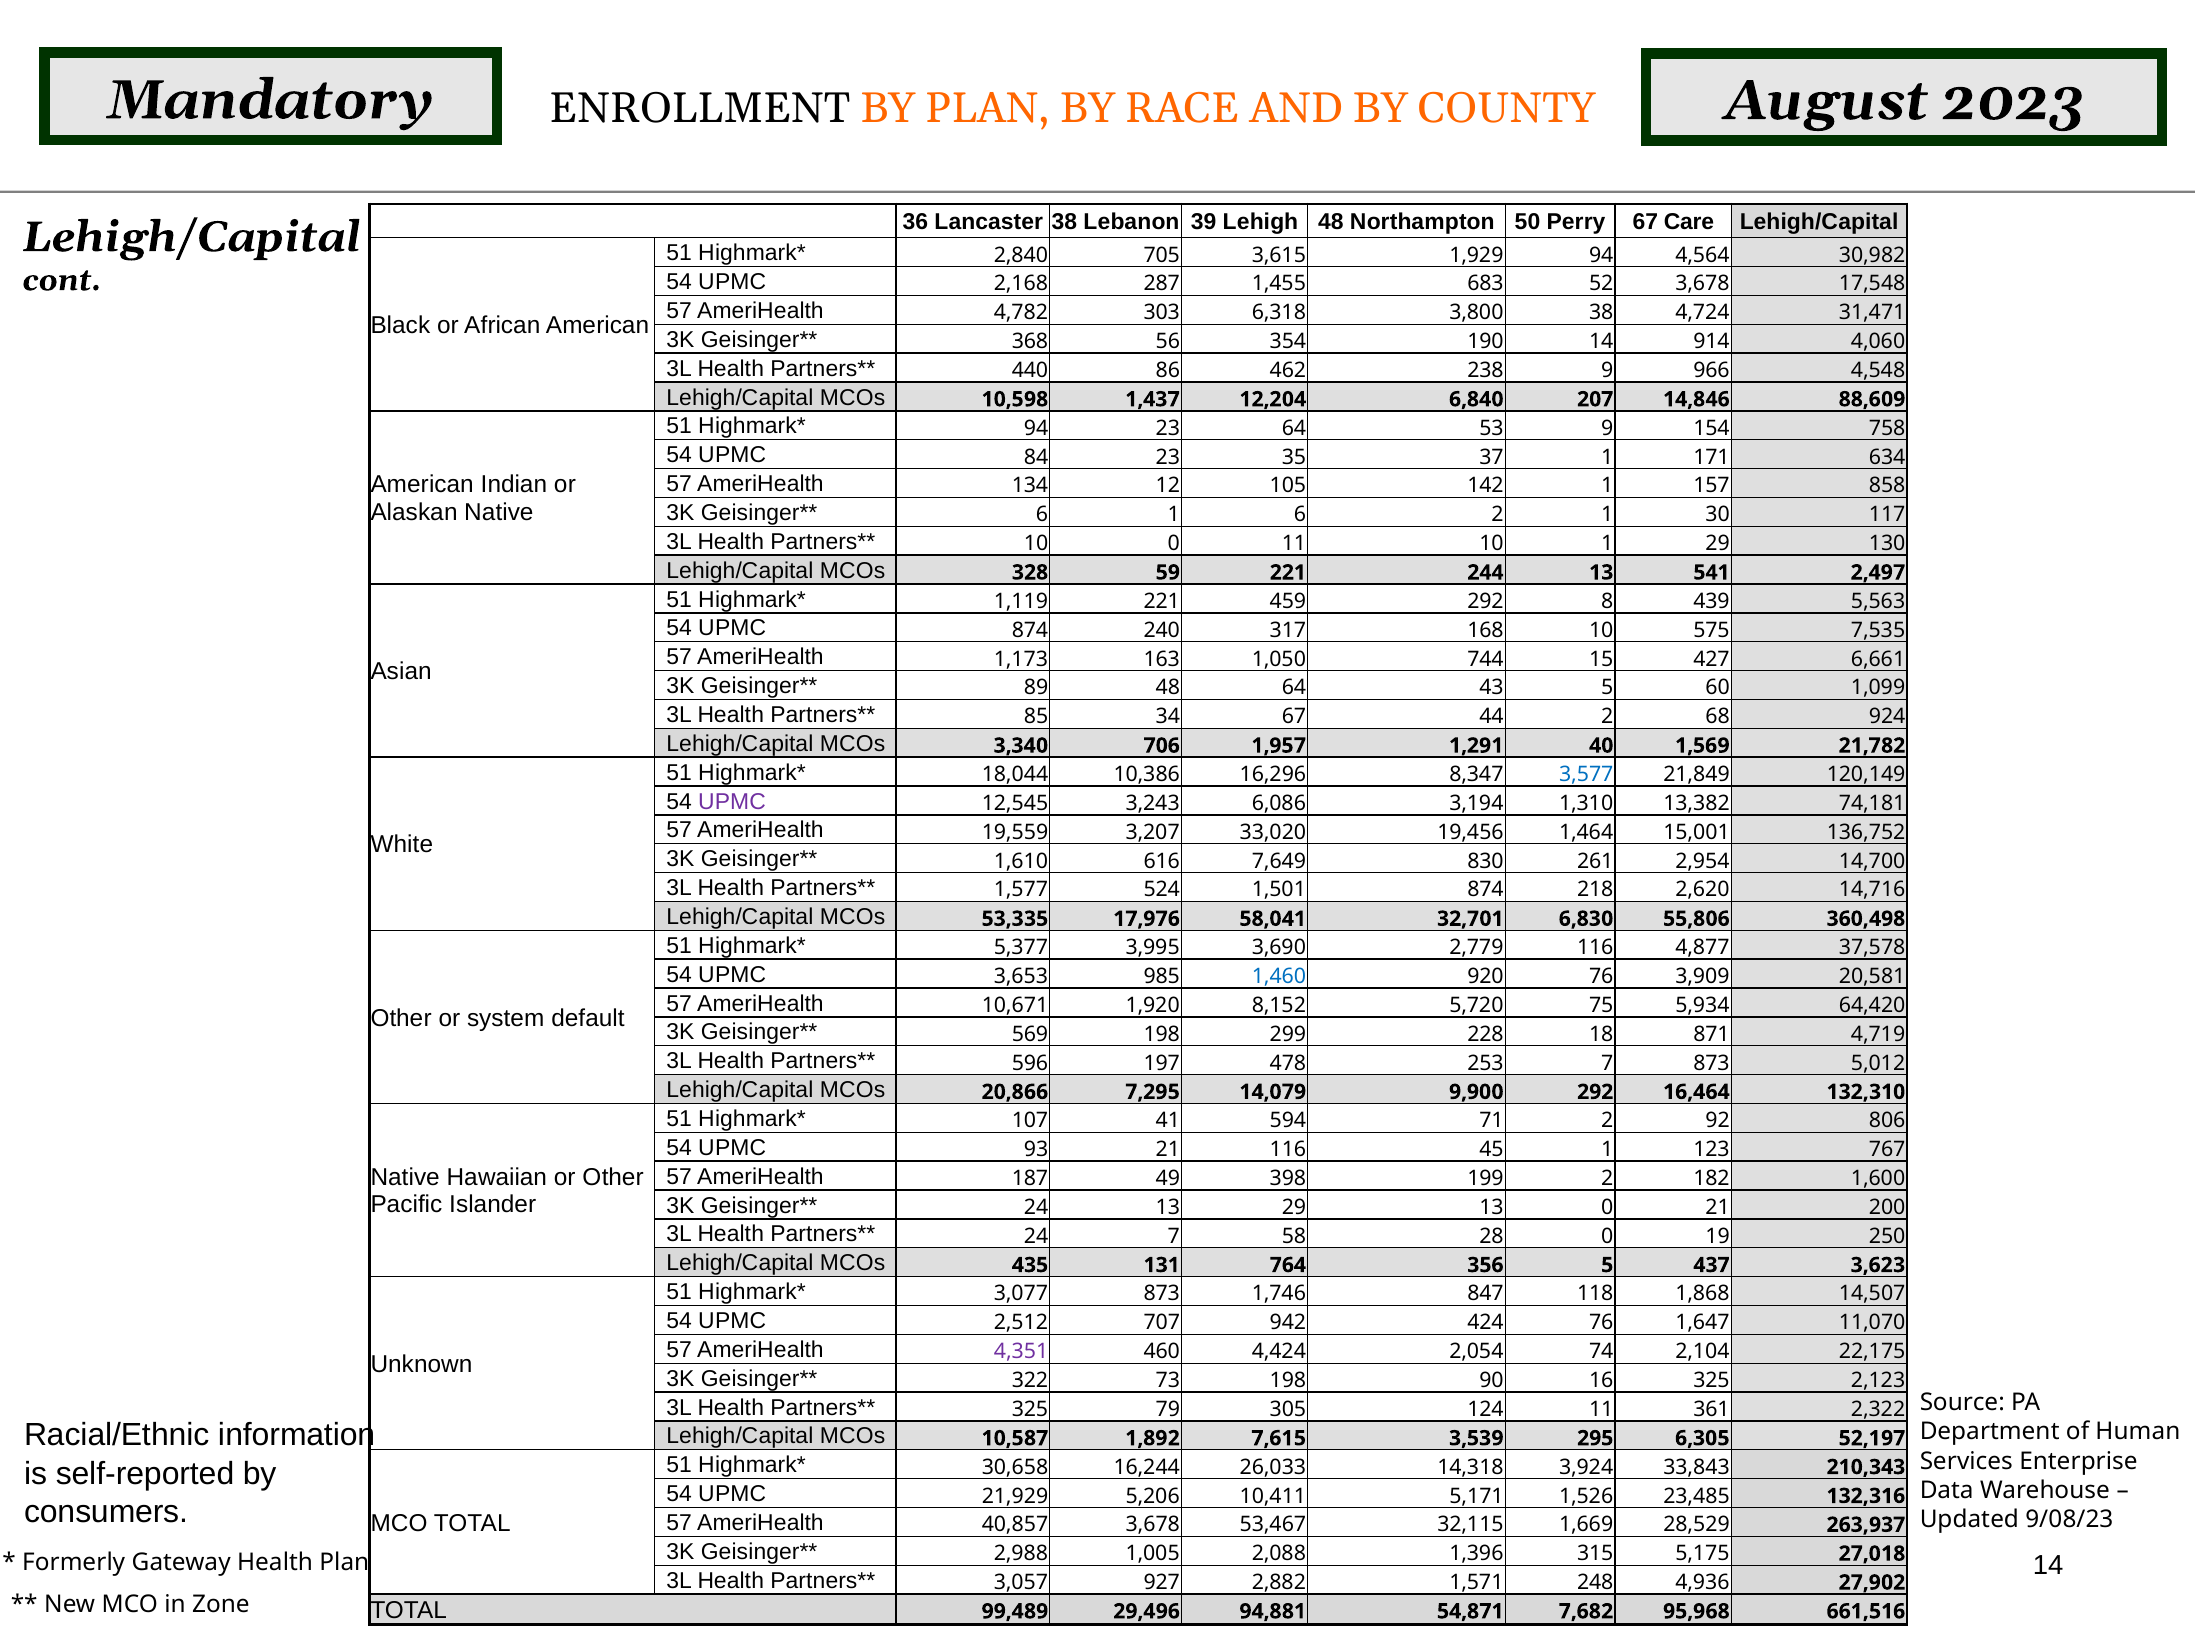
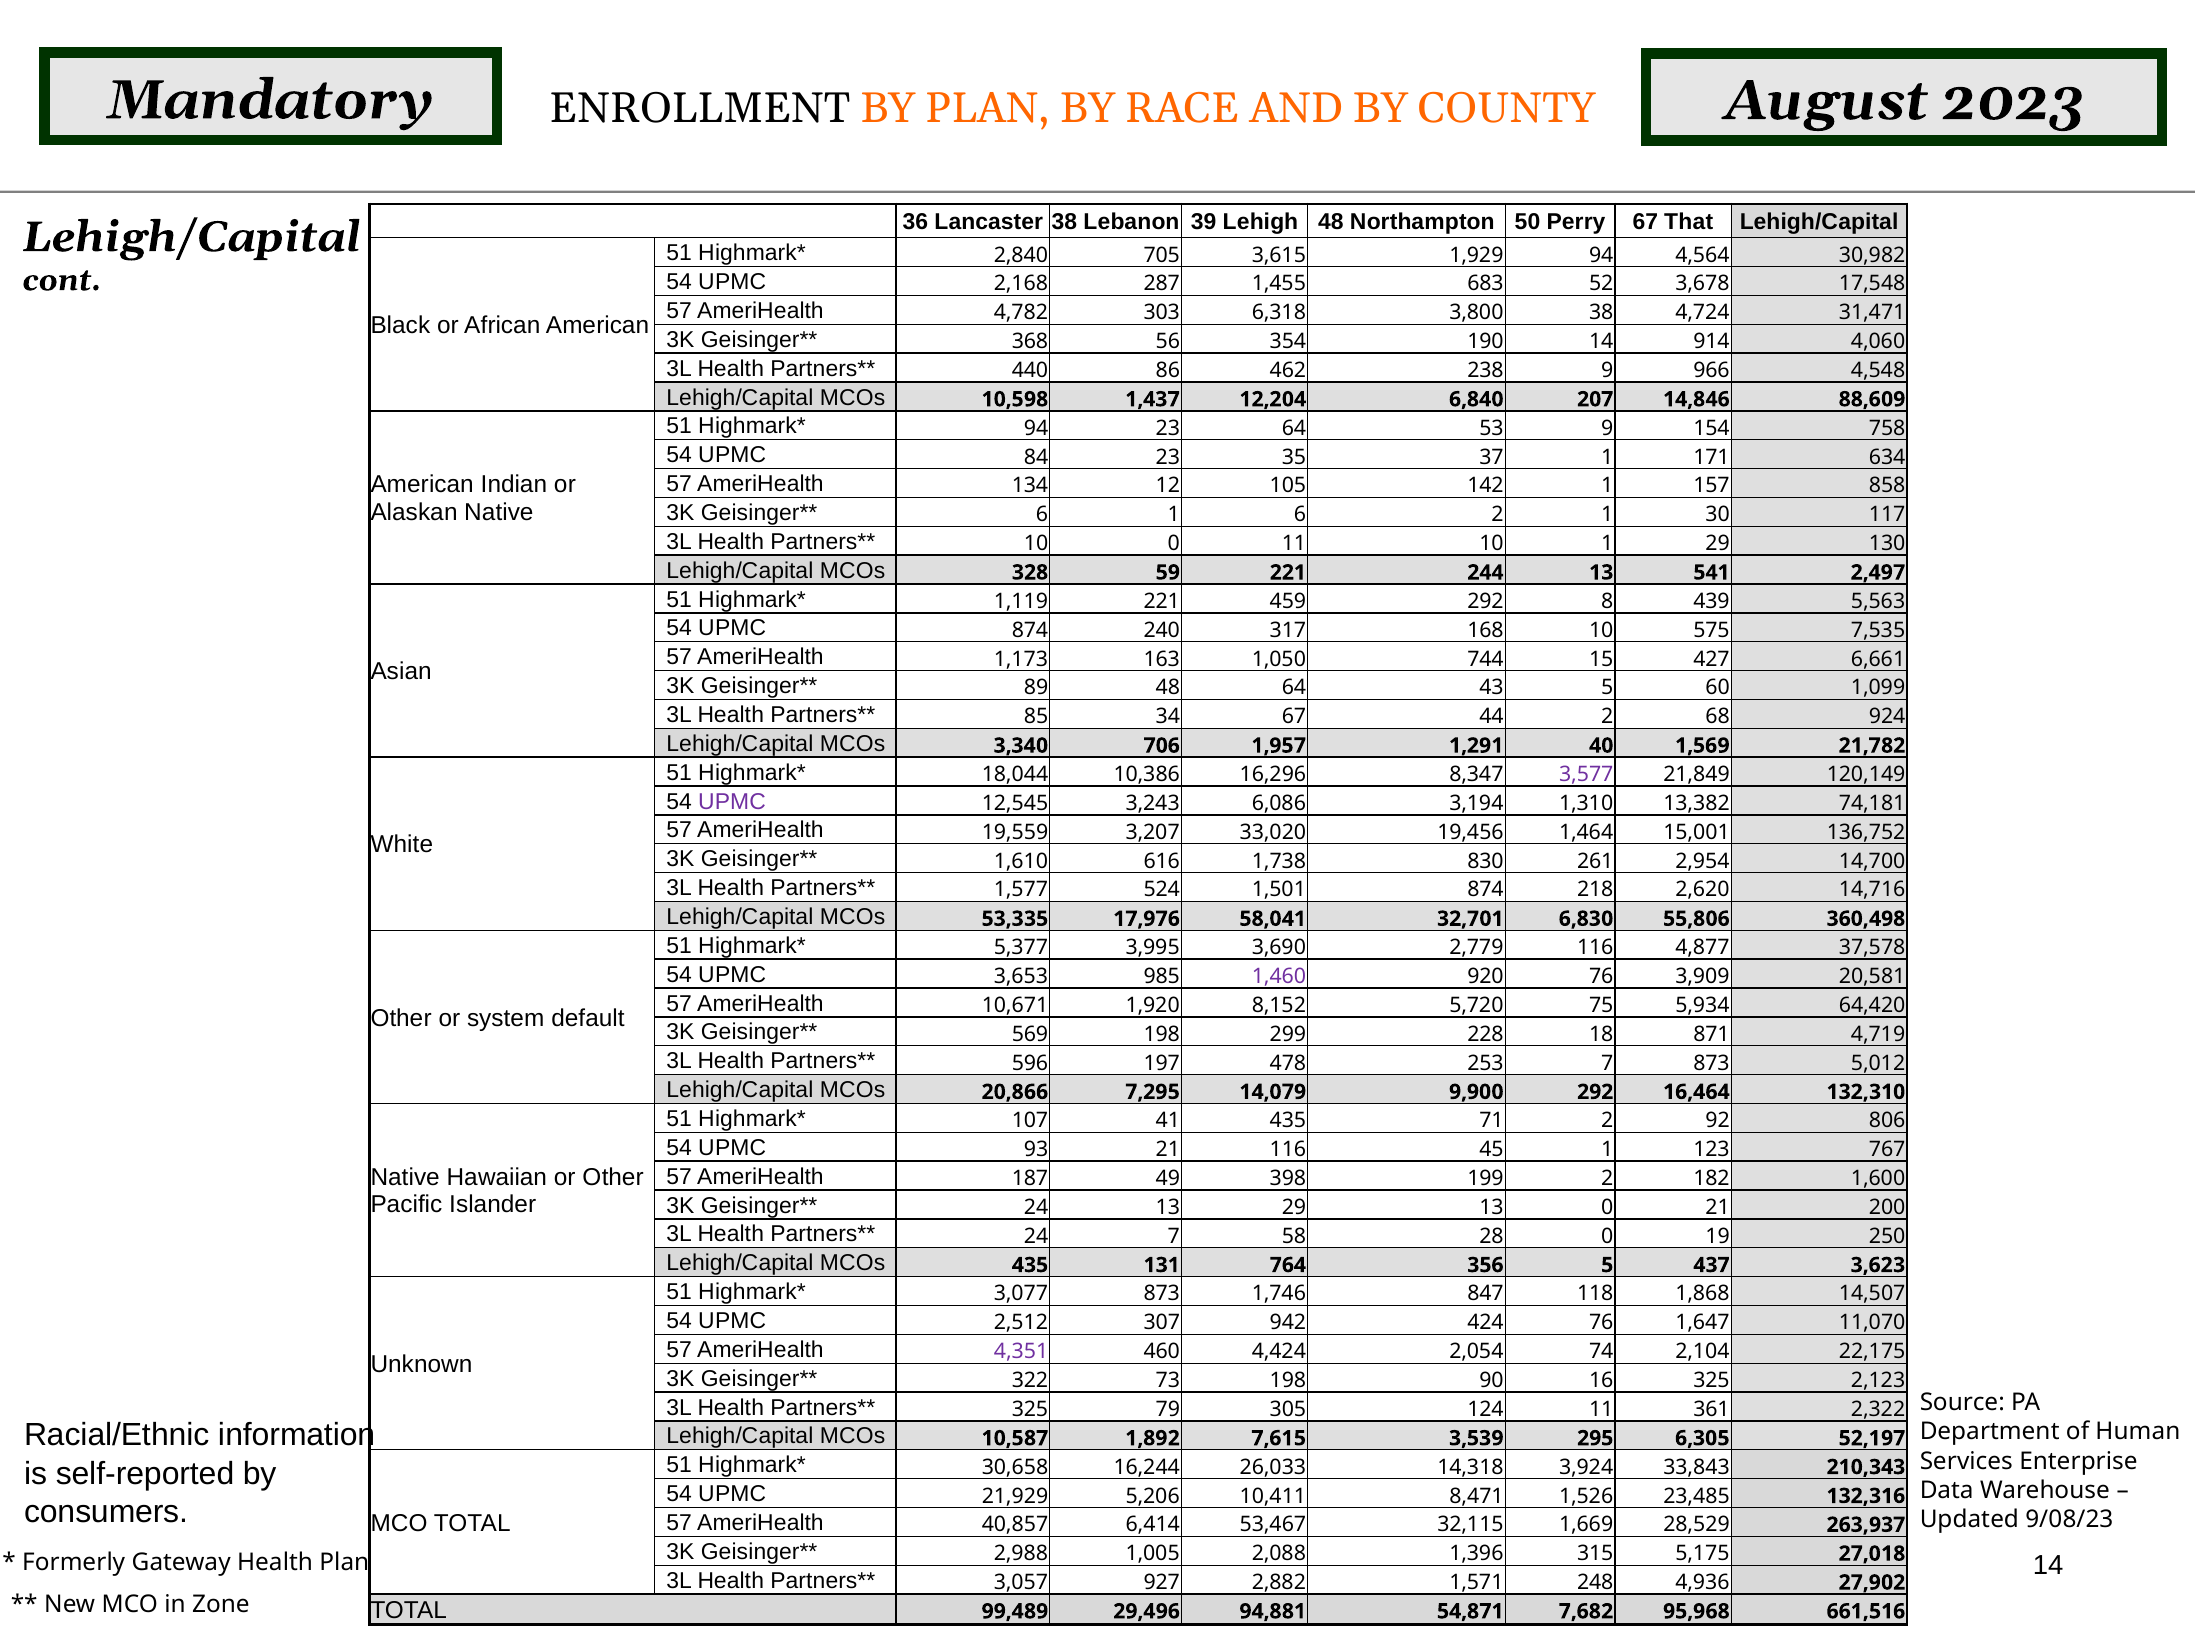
Care: Care -> That
3,577 colour: blue -> purple
7,649: 7,649 -> 1,738
1,460 colour: blue -> purple
41 594: 594 -> 435
707: 707 -> 307
5,171: 5,171 -> 8,471
40,857 3,678: 3,678 -> 6,414
